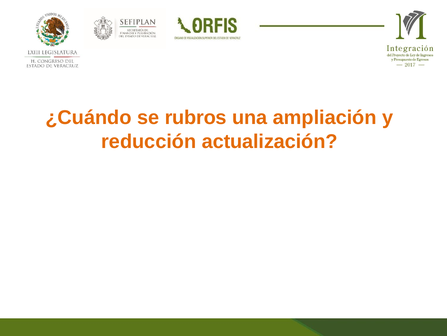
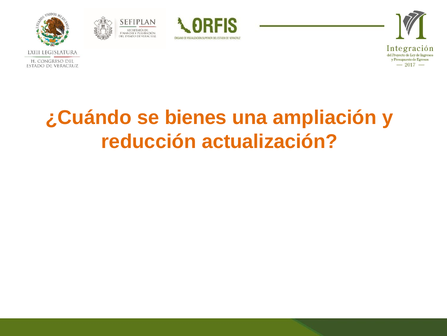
rubros: rubros -> bienes
